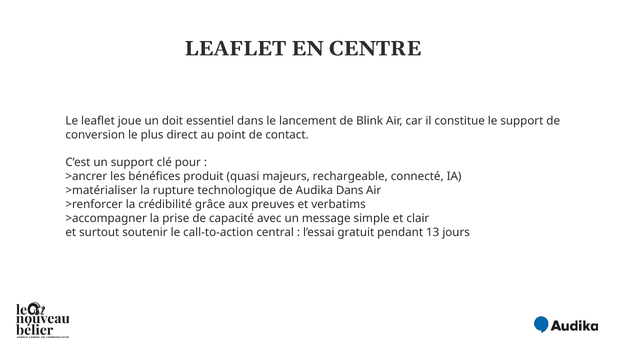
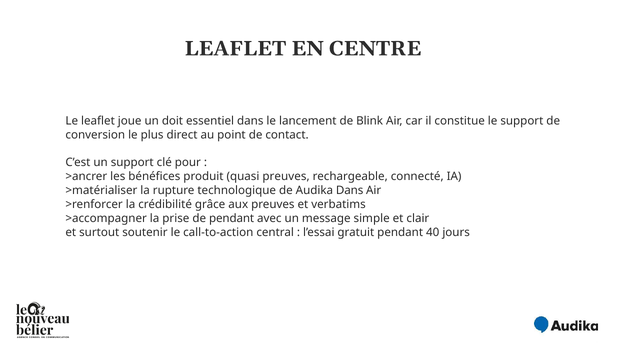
quasi majeurs: majeurs -> preuves
de capacité: capacité -> pendant
13: 13 -> 40
